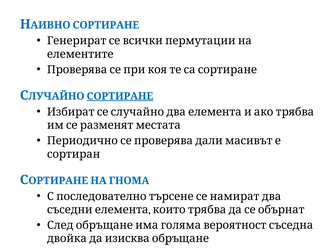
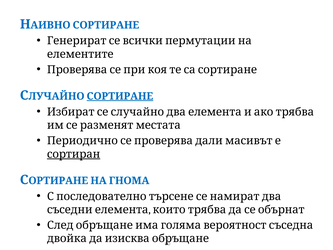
сортиран underline: none -> present
